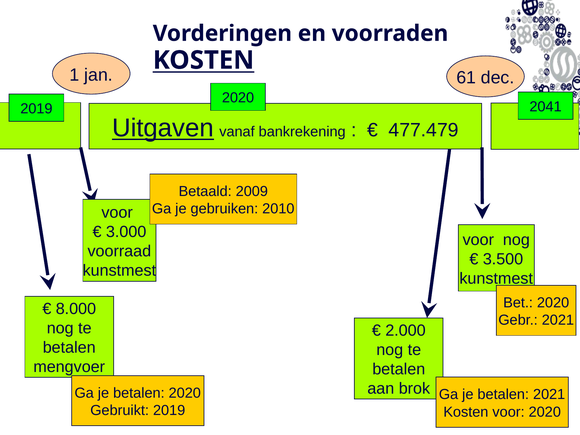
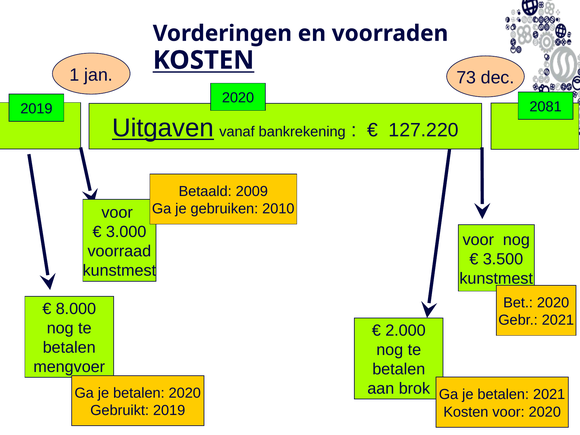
61: 61 -> 73
2041: 2041 -> 2081
477.479: 477.479 -> 127.220
